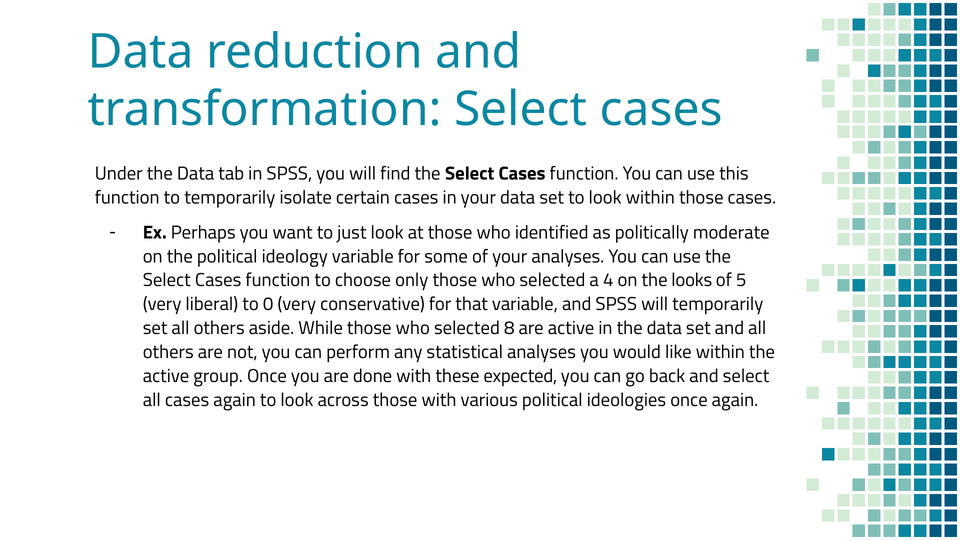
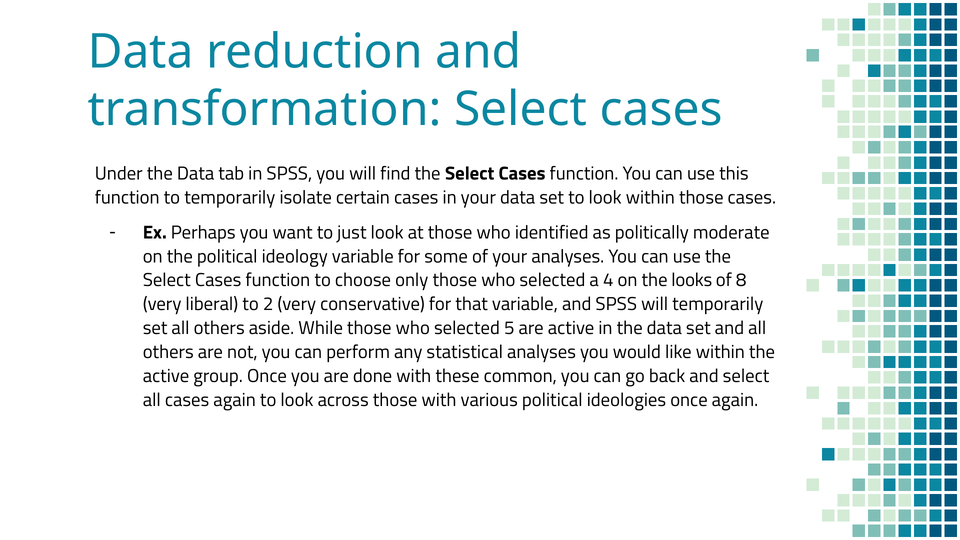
5: 5 -> 8
0: 0 -> 2
8: 8 -> 5
expected: expected -> common
